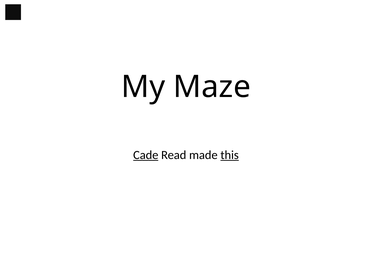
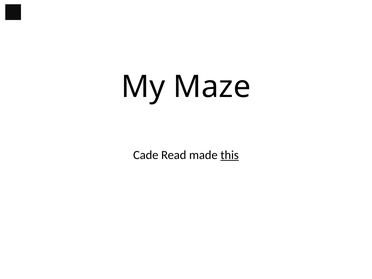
Cade underline: present -> none
